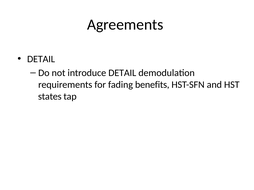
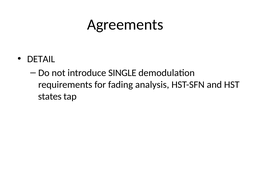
introduce DETAIL: DETAIL -> SINGLE
benefits: benefits -> analysis
